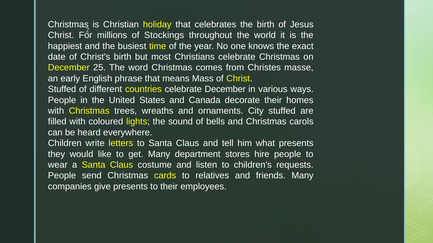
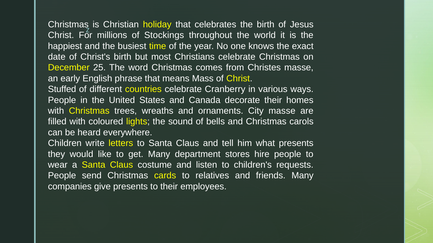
celebrate December: December -> Cranberry
City stuffed: stuffed -> masse
